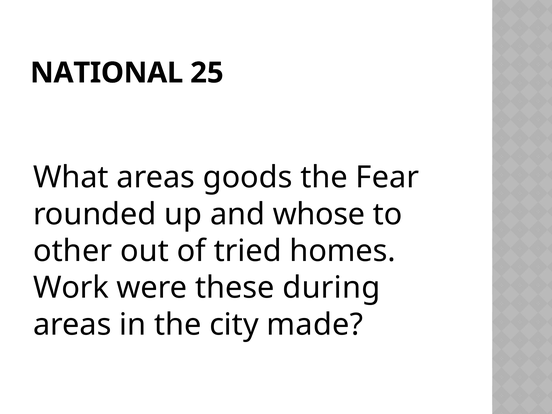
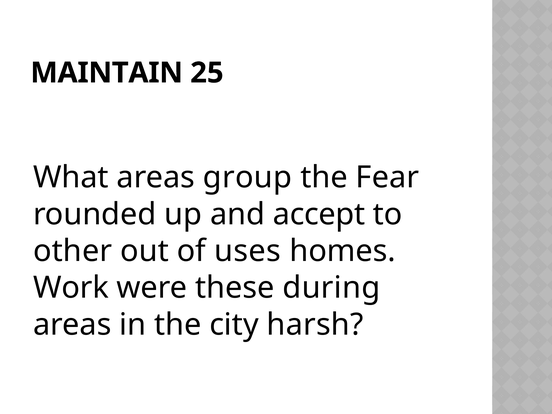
NATIONAL: NATIONAL -> MAINTAIN
goods: goods -> group
whose: whose -> accept
tried: tried -> uses
made: made -> harsh
